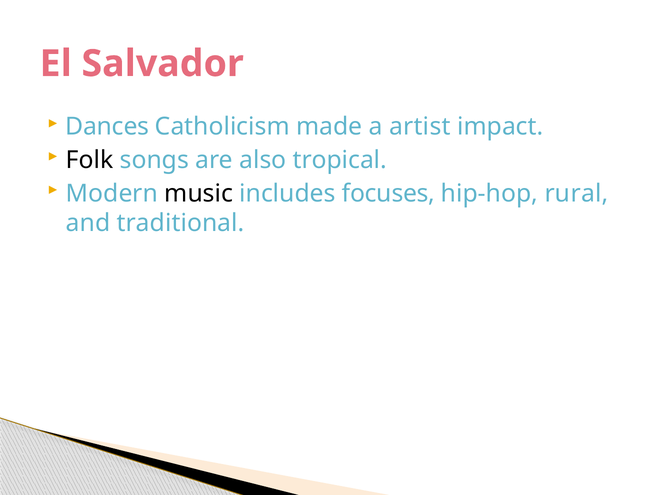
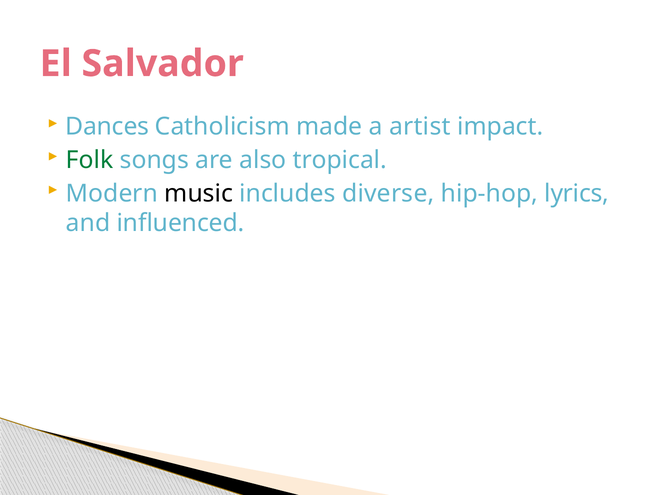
Folk colour: black -> green
focuses: focuses -> diverse
rural: rural -> lyrics
traditional: traditional -> influenced
